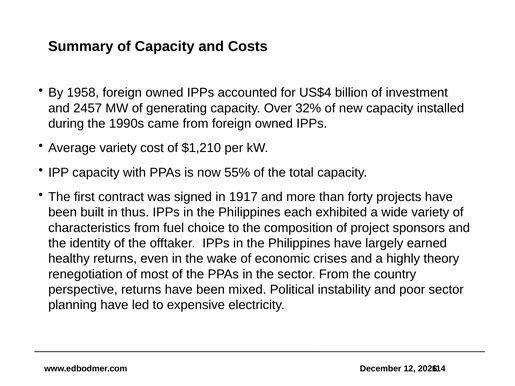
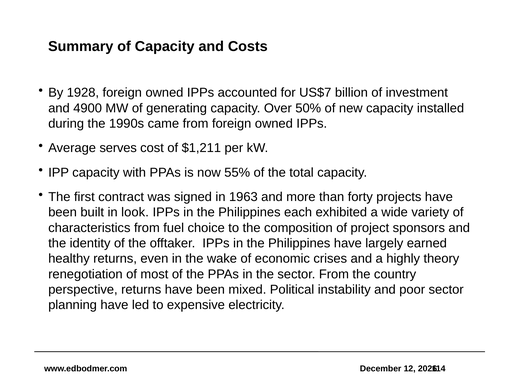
1958: 1958 -> 1928
US$4: US$4 -> US$7
2457: 2457 -> 4900
32%: 32% -> 50%
Average variety: variety -> serves
$1,210: $1,210 -> $1,211
1917: 1917 -> 1963
thus: thus -> look
